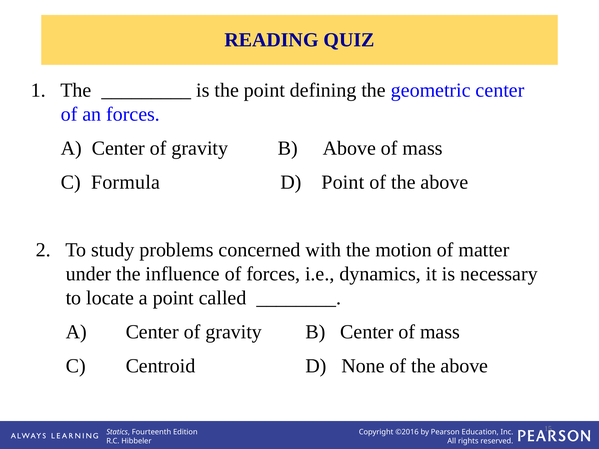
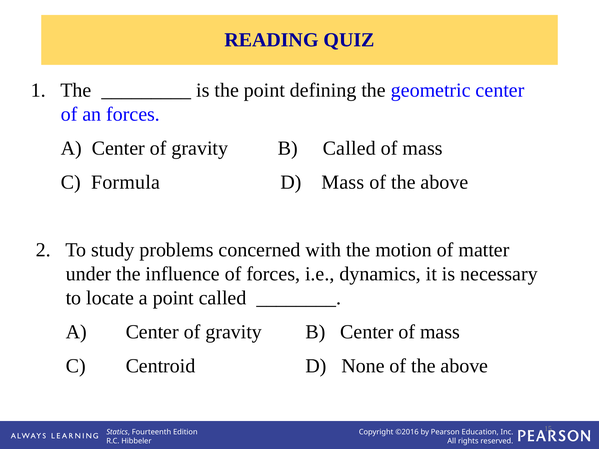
B Above: Above -> Called
D Point: Point -> Mass
